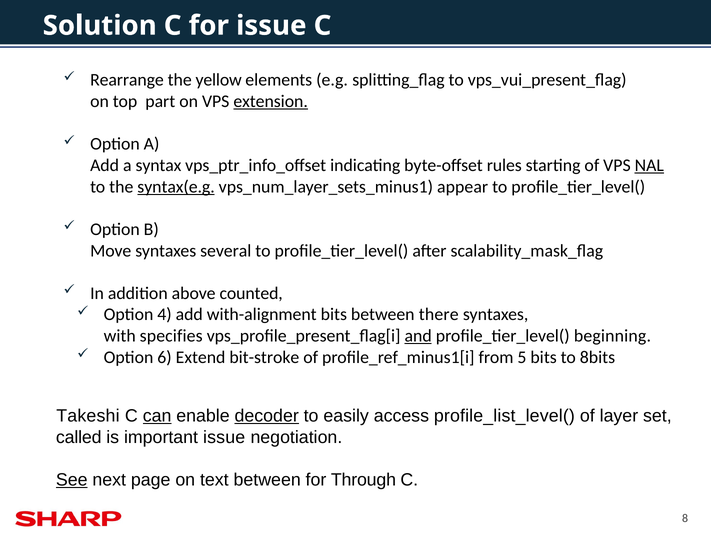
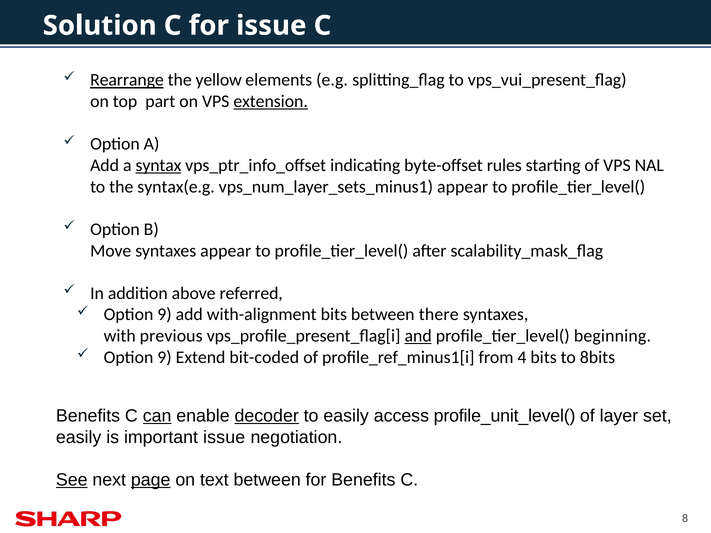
Rearrange underline: none -> present
syntax underline: none -> present
NAL underline: present -> none
syntax(e.g underline: present -> none
syntaxes several: several -> appear
counted: counted -> referred
4 at (164, 315): 4 -> 9
specifies: specifies -> previous
6 at (164, 357): 6 -> 9
bit-stroke: bit-stroke -> bit-coded
5: 5 -> 4
Takeshi at (88, 416): Takeshi -> Benefits
profile_list_level(: profile_list_level( -> profile_unit_level(
called at (79, 437): called -> easily
page underline: none -> present
for Through: Through -> Benefits
